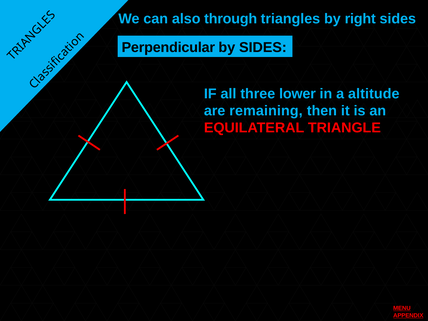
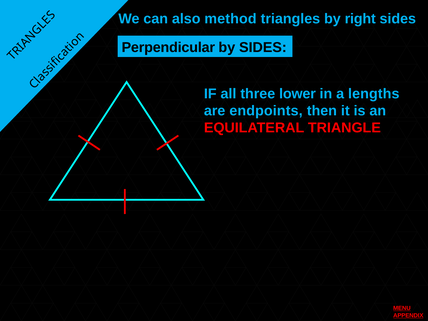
through: through -> method
altitude: altitude -> lengths
remaining: remaining -> endpoints
